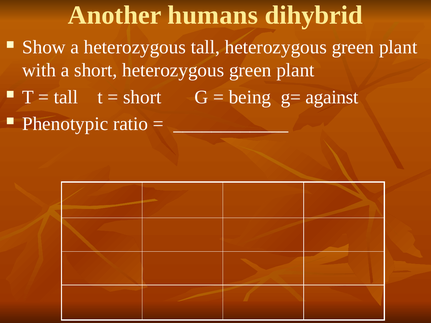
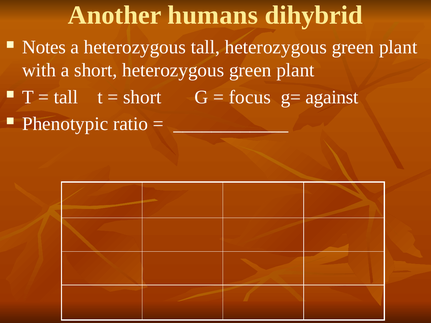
Show: Show -> Notes
being: being -> focus
